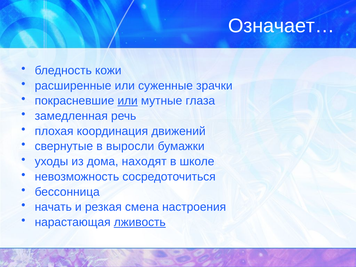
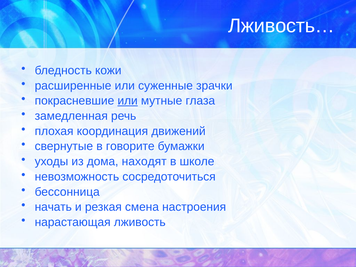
Означает…: Означает… -> Лживость…
выросли: выросли -> говорите
лживость underline: present -> none
